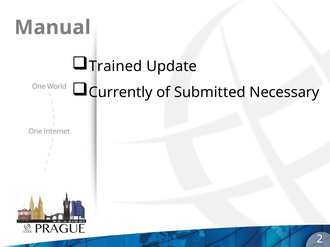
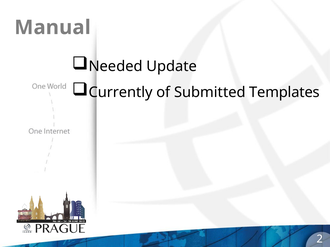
Trained: Trained -> Needed
Necessary: Necessary -> Templates
